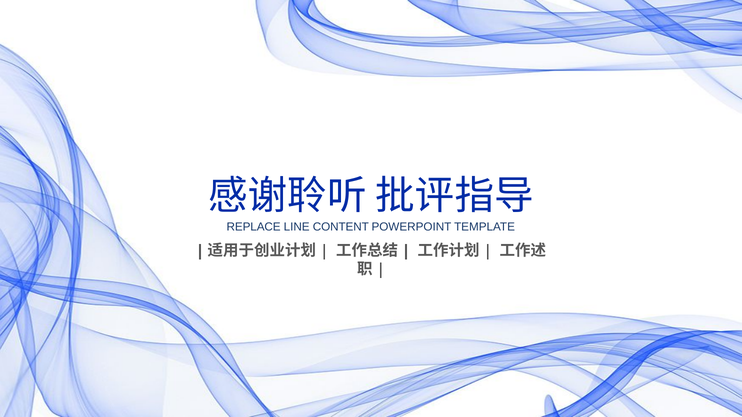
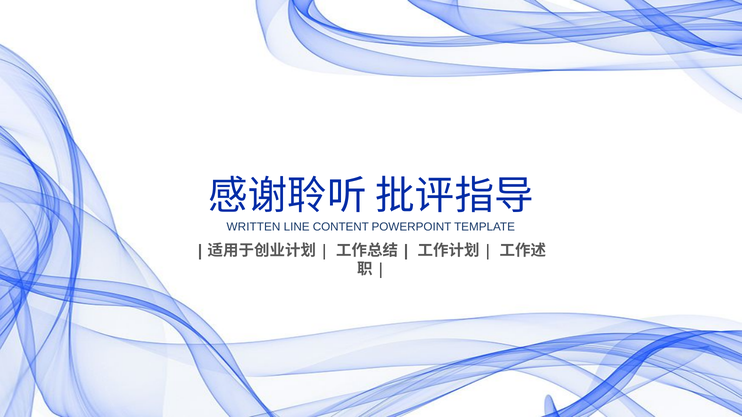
REPLACE: REPLACE -> WRITTEN
